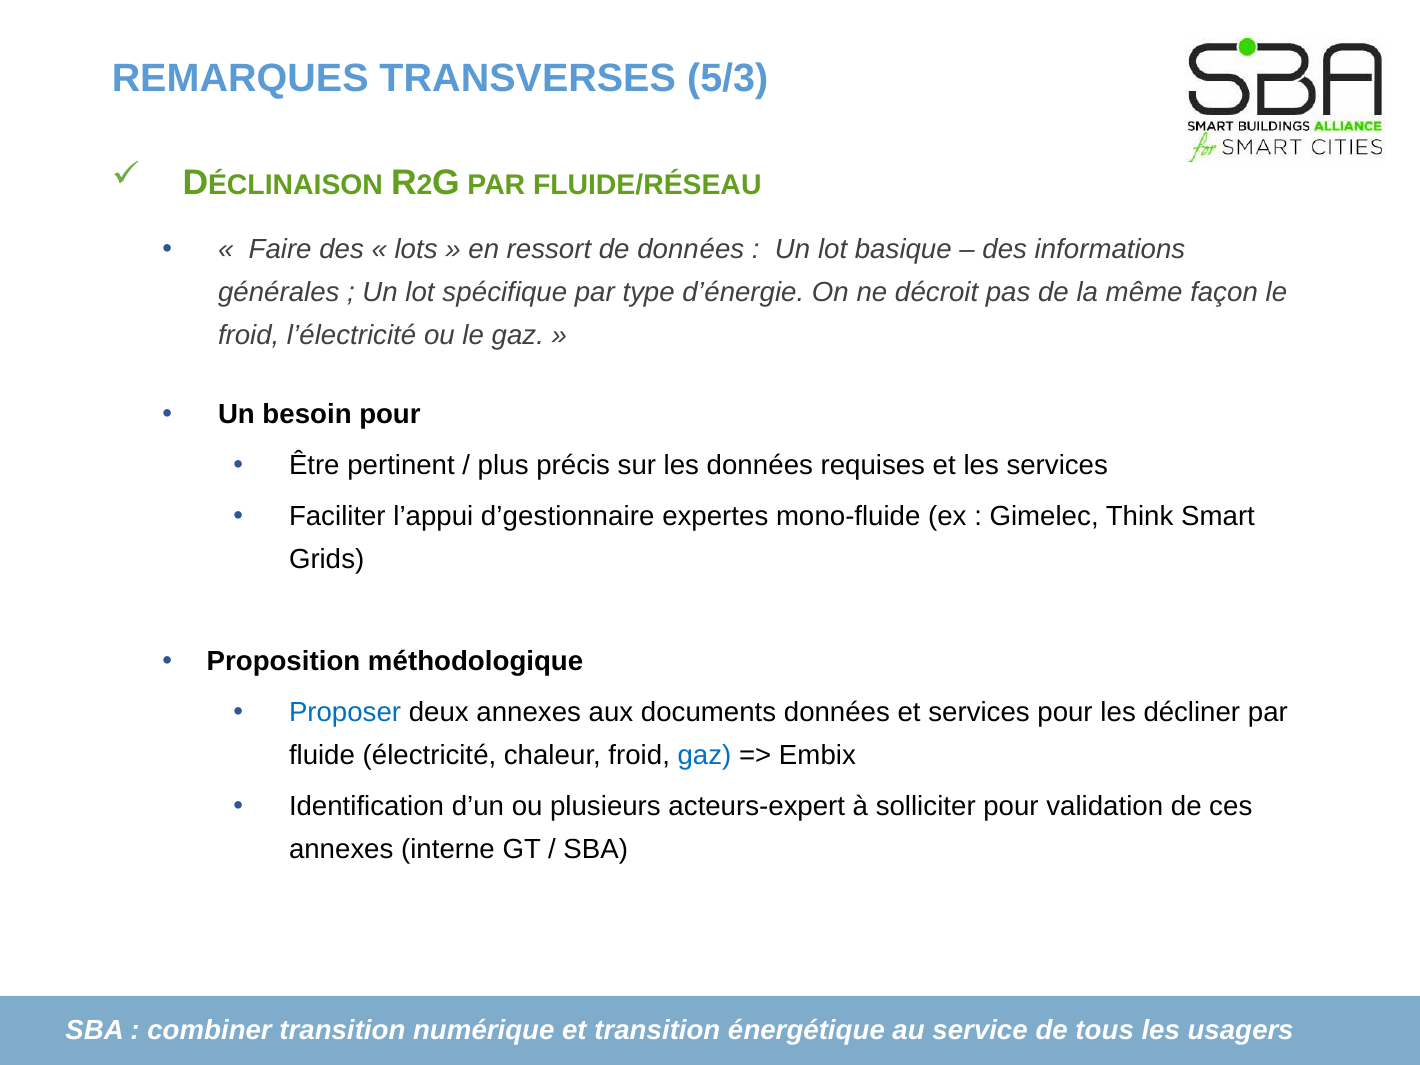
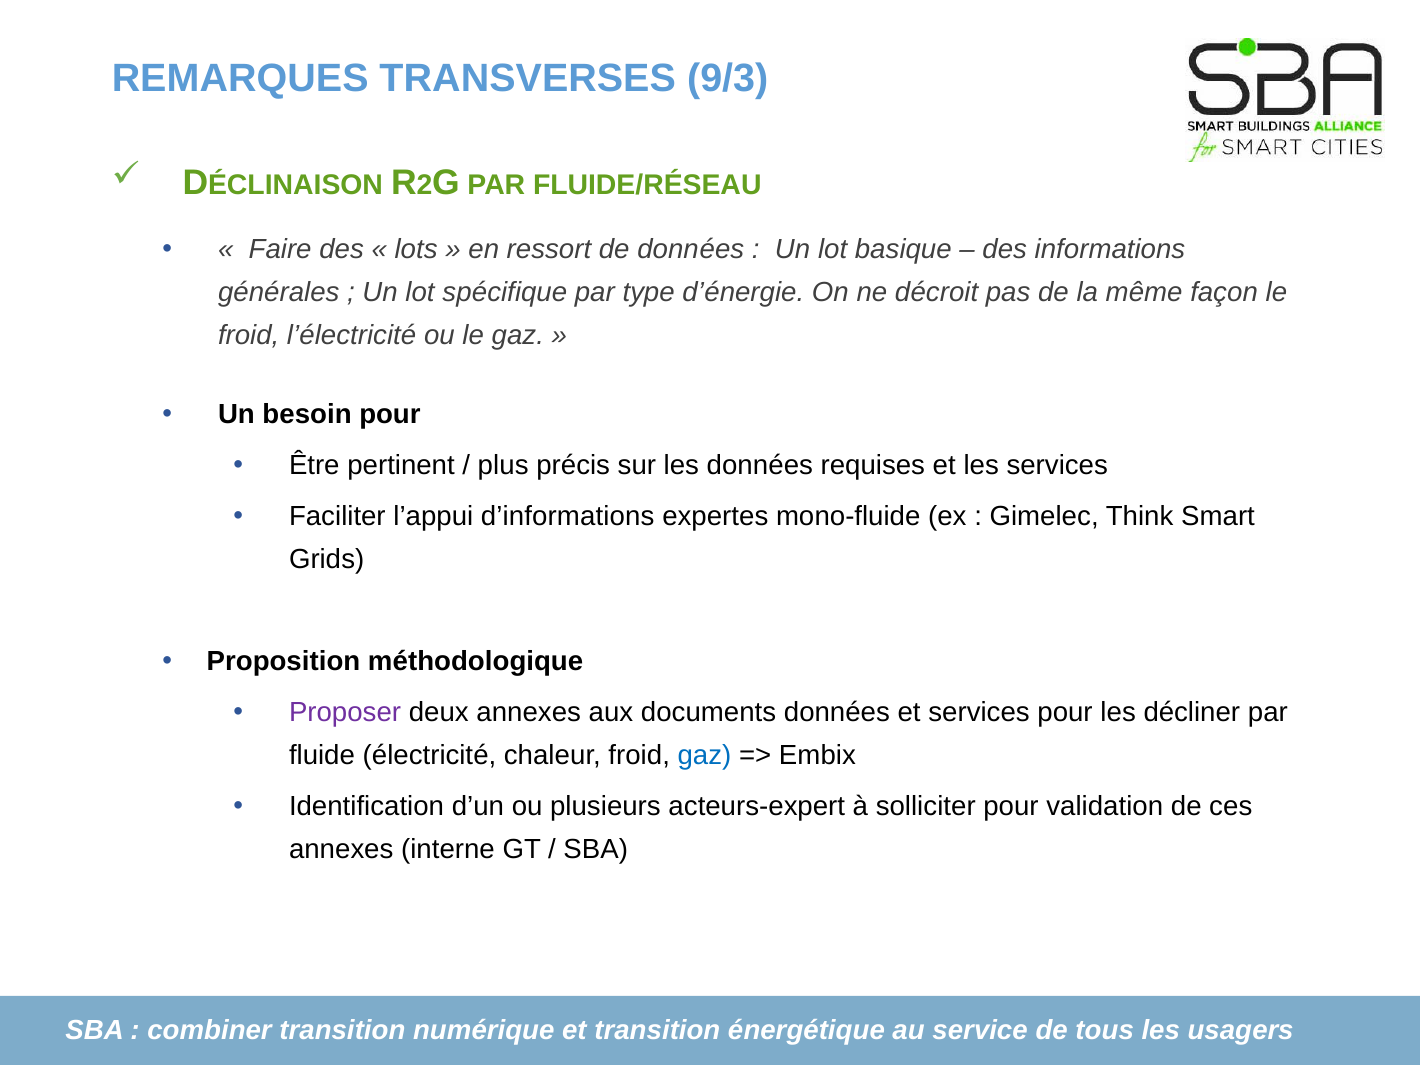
5/3: 5/3 -> 9/3
d’gestionnaire: d’gestionnaire -> d’informations
Proposer colour: blue -> purple
